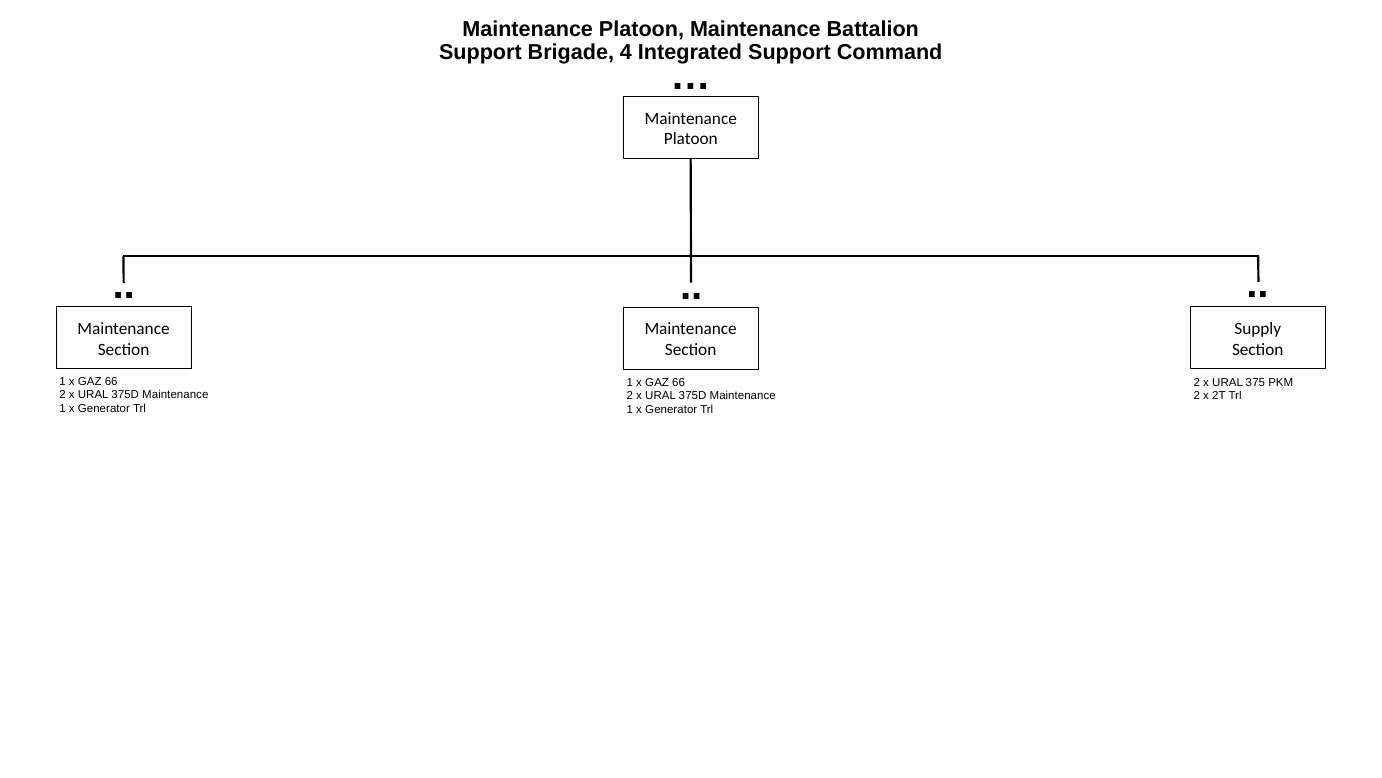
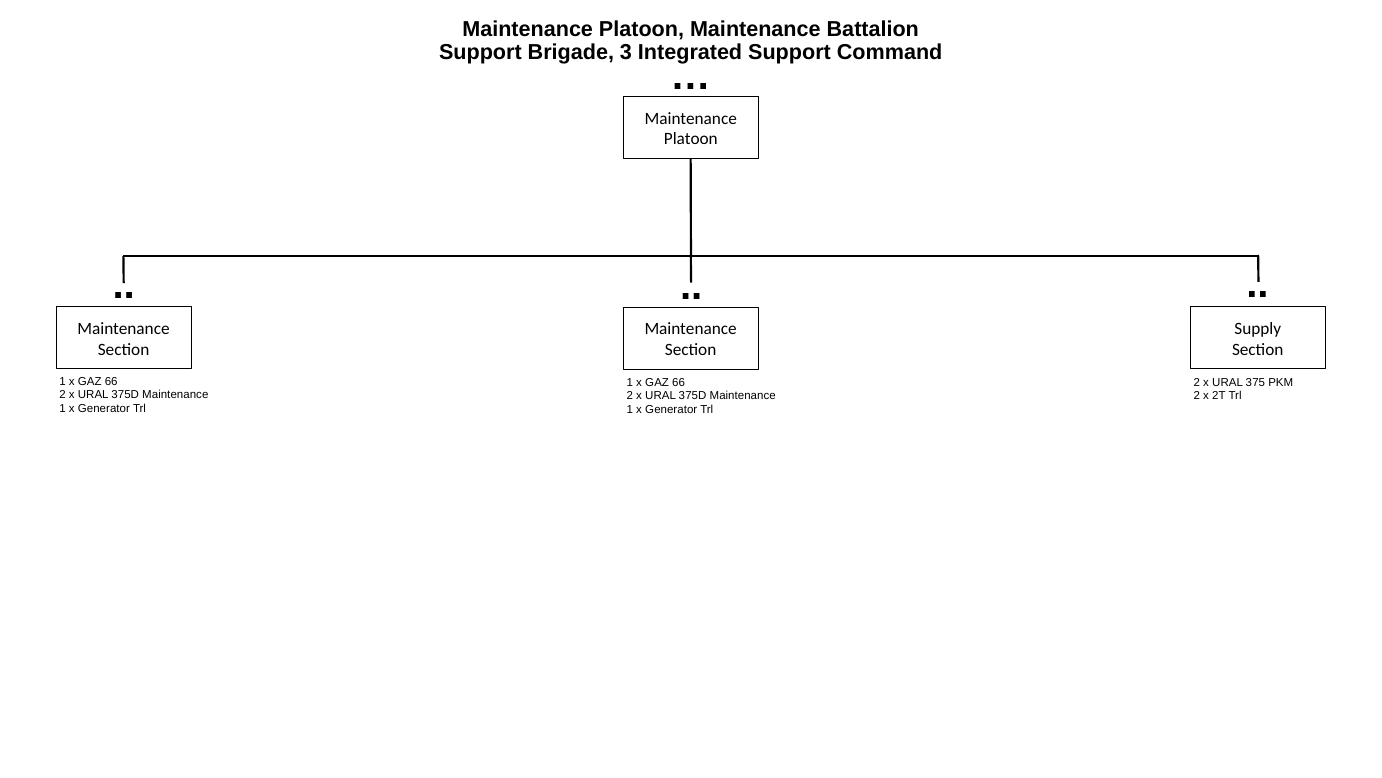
4: 4 -> 3
